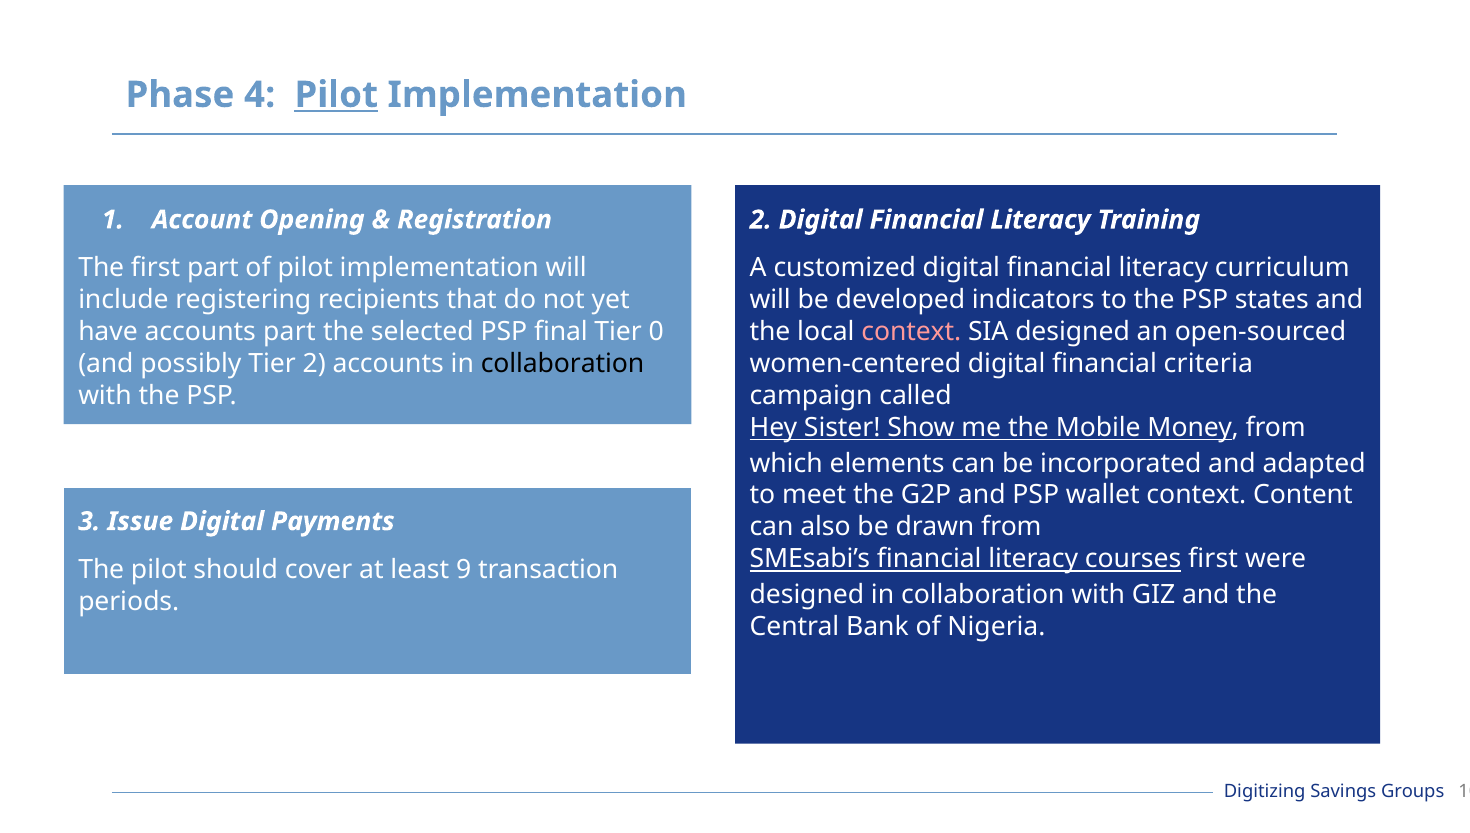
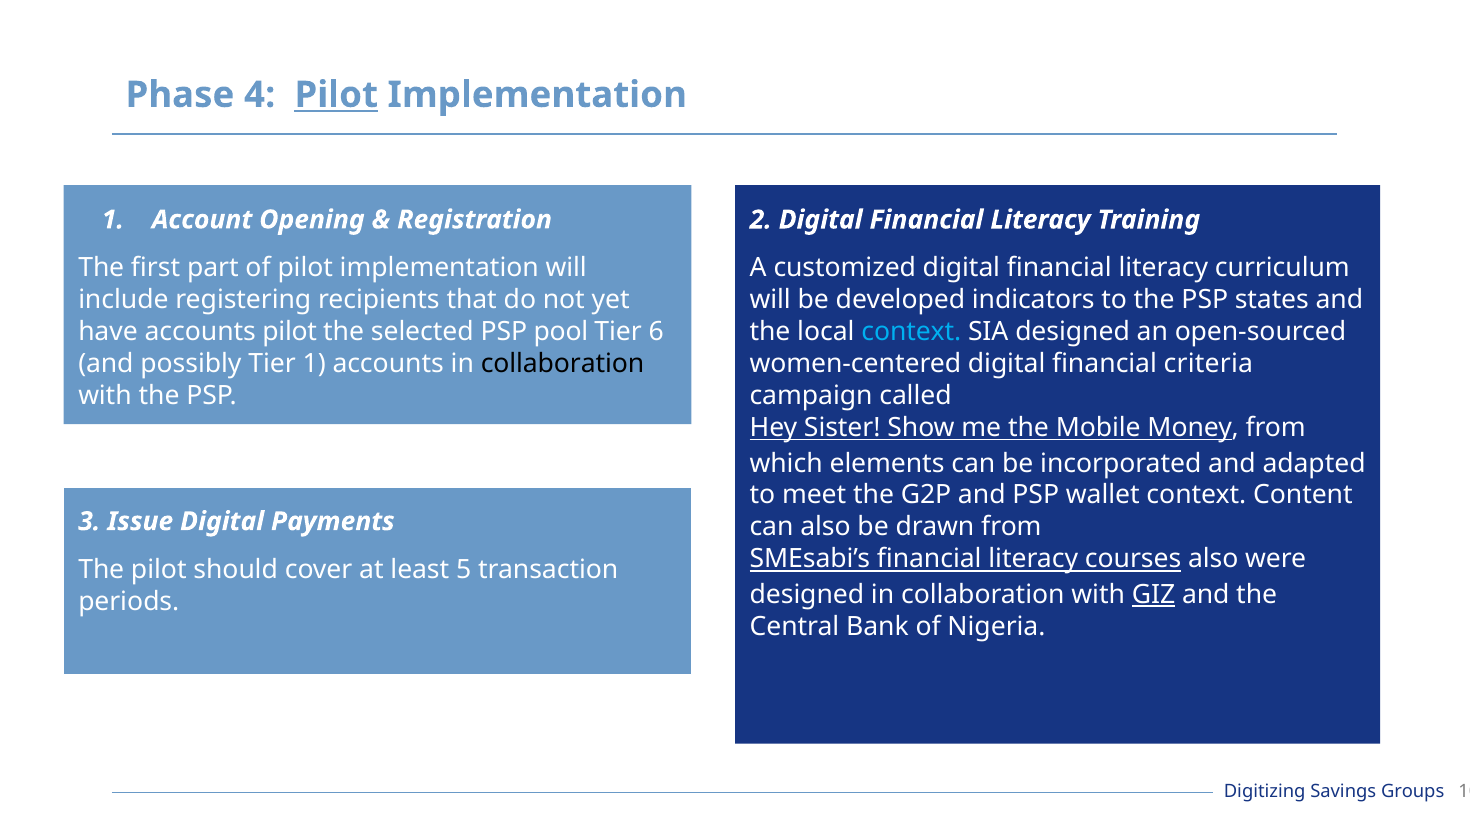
accounts part: part -> pilot
final: final -> pool
0: 0 -> 6
context at (911, 332) colour: pink -> light blue
Tier 2: 2 -> 1
courses first: first -> also
9: 9 -> 5
GIZ underline: none -> present
